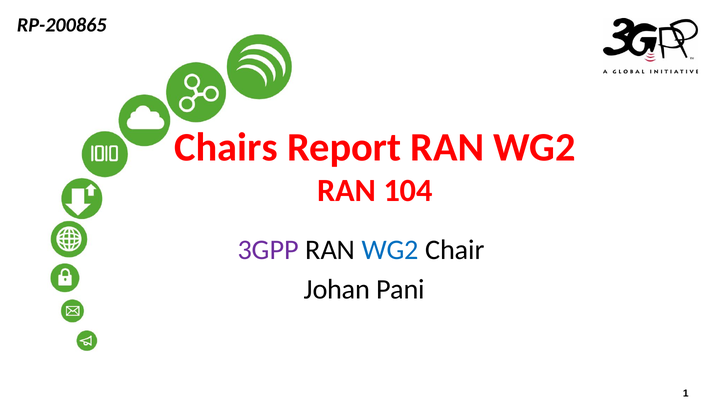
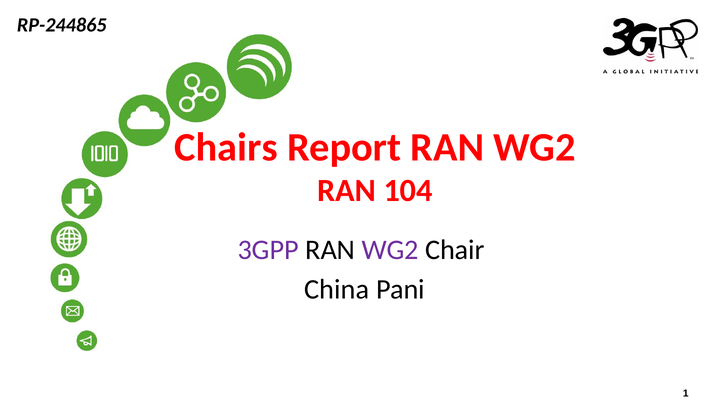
RP-200865: RP-200865 -> RP-244865
WG2 at (390, 250) colour: blue -> purple
Johan: Johan -> China
